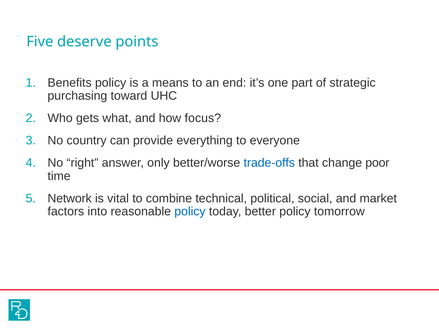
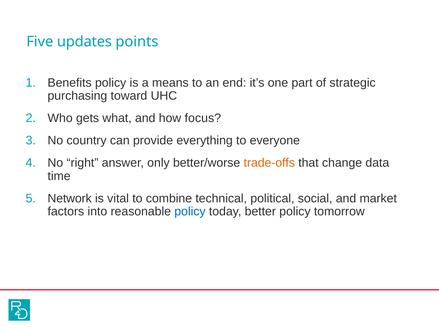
deserve: deserve -> updates
trade-offs colour: blue -> orange
poor: poor -> data
